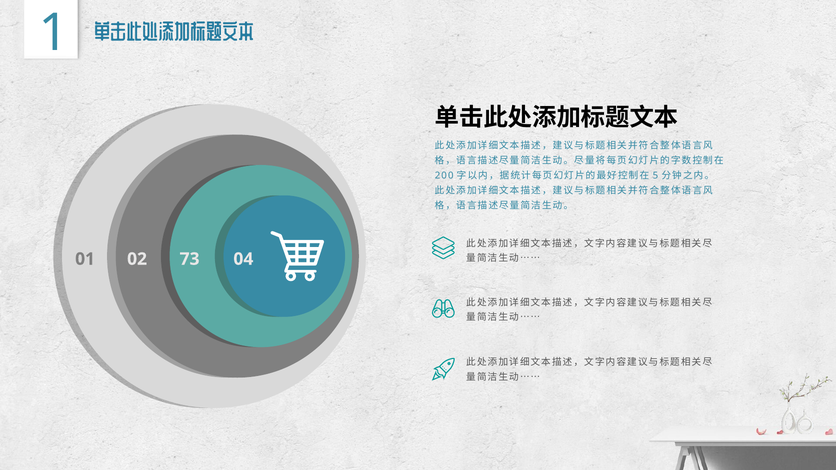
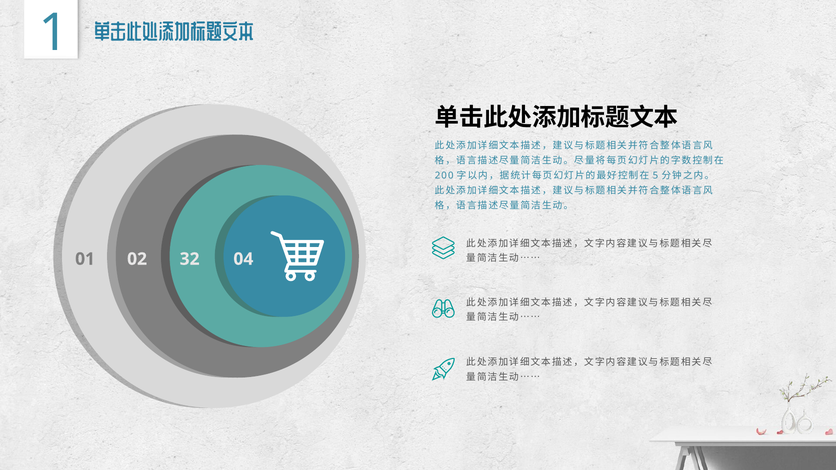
73: 73 -> 32
